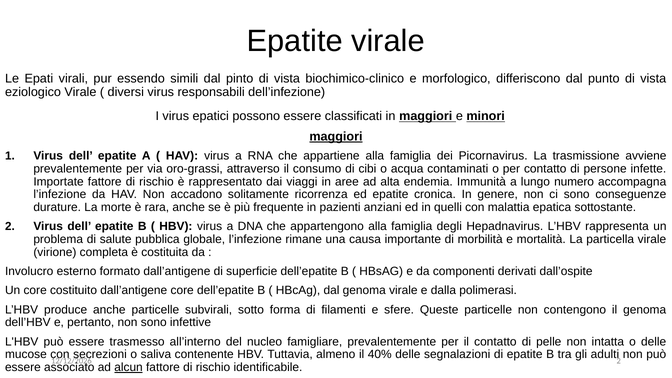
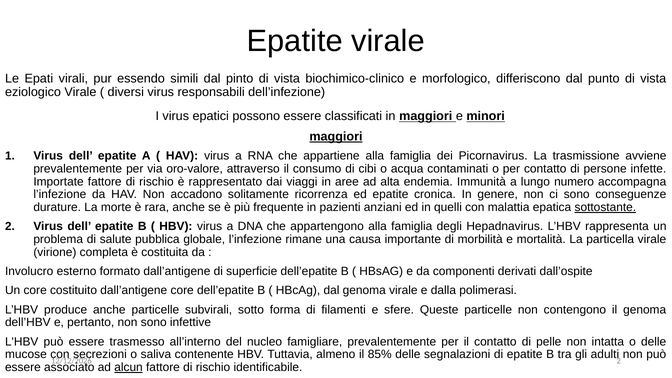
oro-grassi: oro-grassi -> oro-valore
sottostante underline: none -> present
40%: 40% -> 85%
